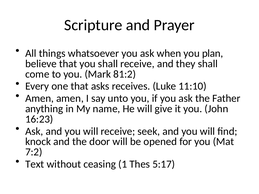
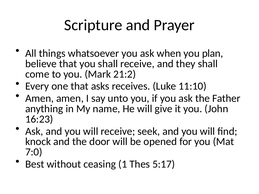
81:2: 81:2 -> 21:2
7:2: 7:2 -> 7:0
Text: Text -> Best
